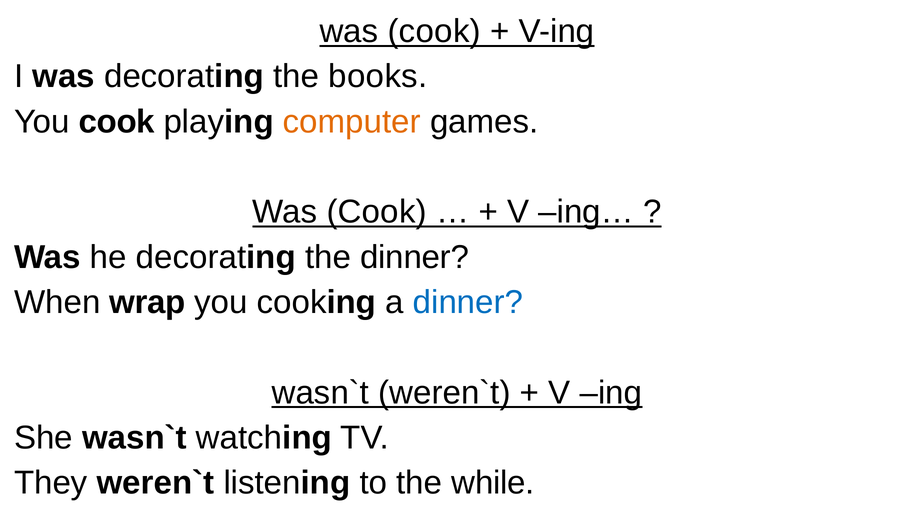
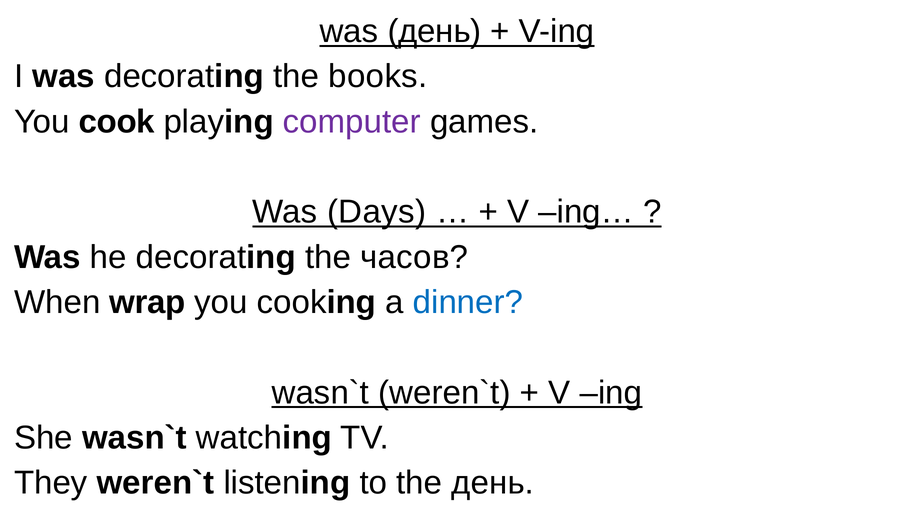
cook at (434, 31): cook -> день
computer colour: orange -> purple
Cook at (377, 212): Cook -> Days
the dinner: dinner -> часов
the while: while -> день
